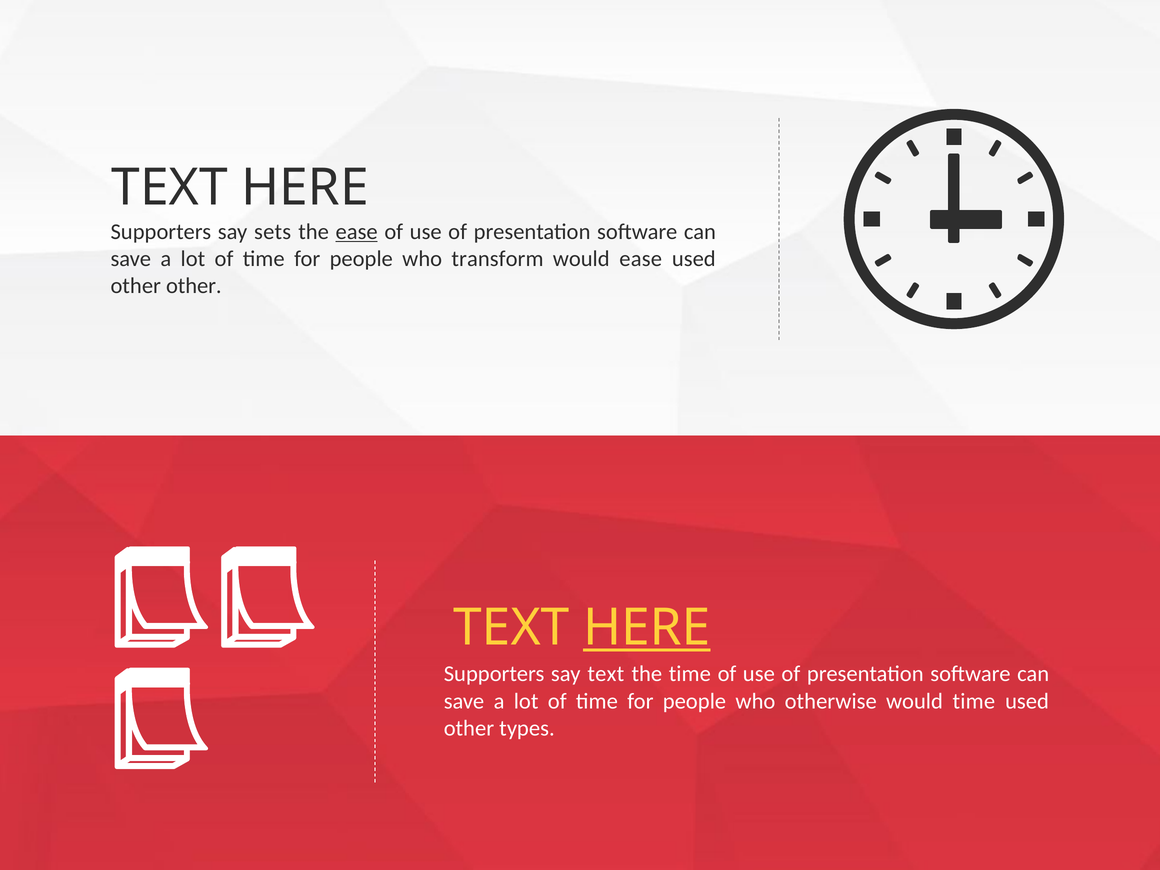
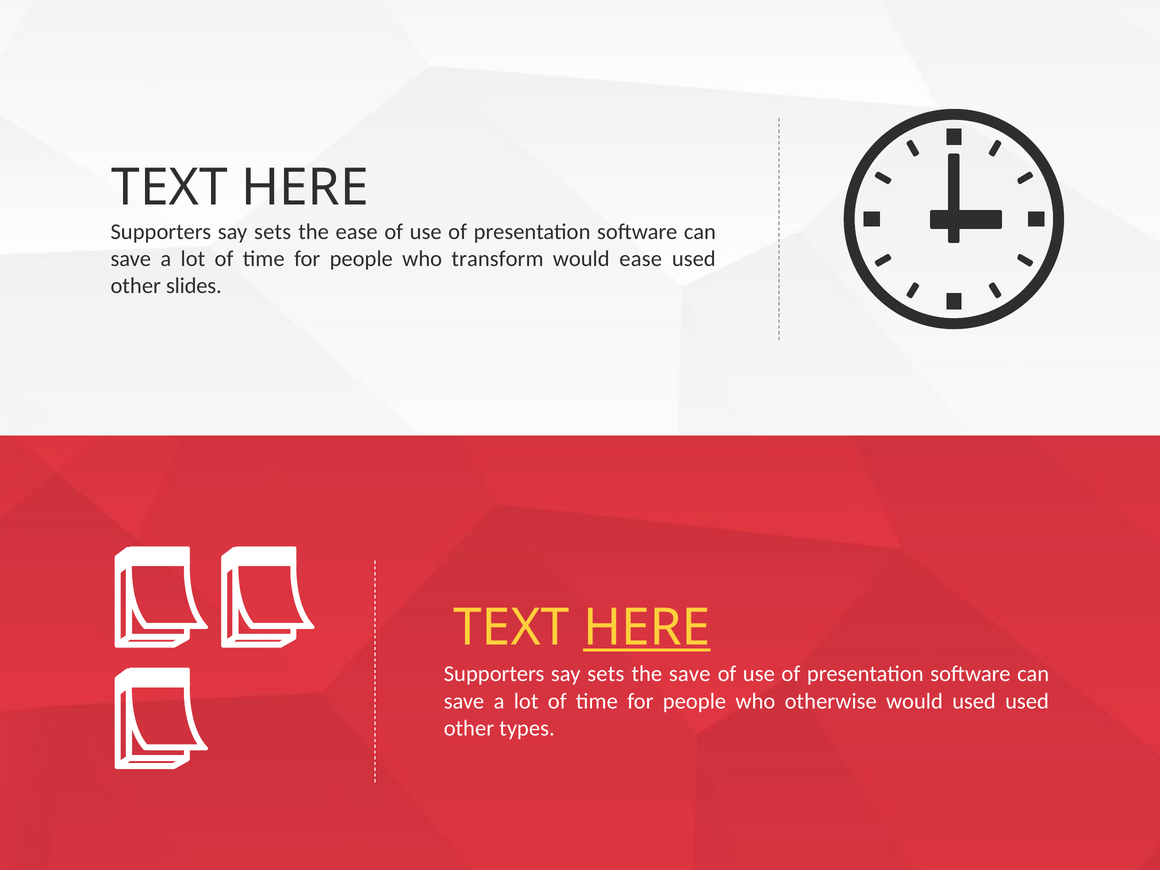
ease at (357, 232) underline: present -> none
other other: other -> slides
text at (606, 674): text -> sets
the time: time -> save
would time: time -> used
